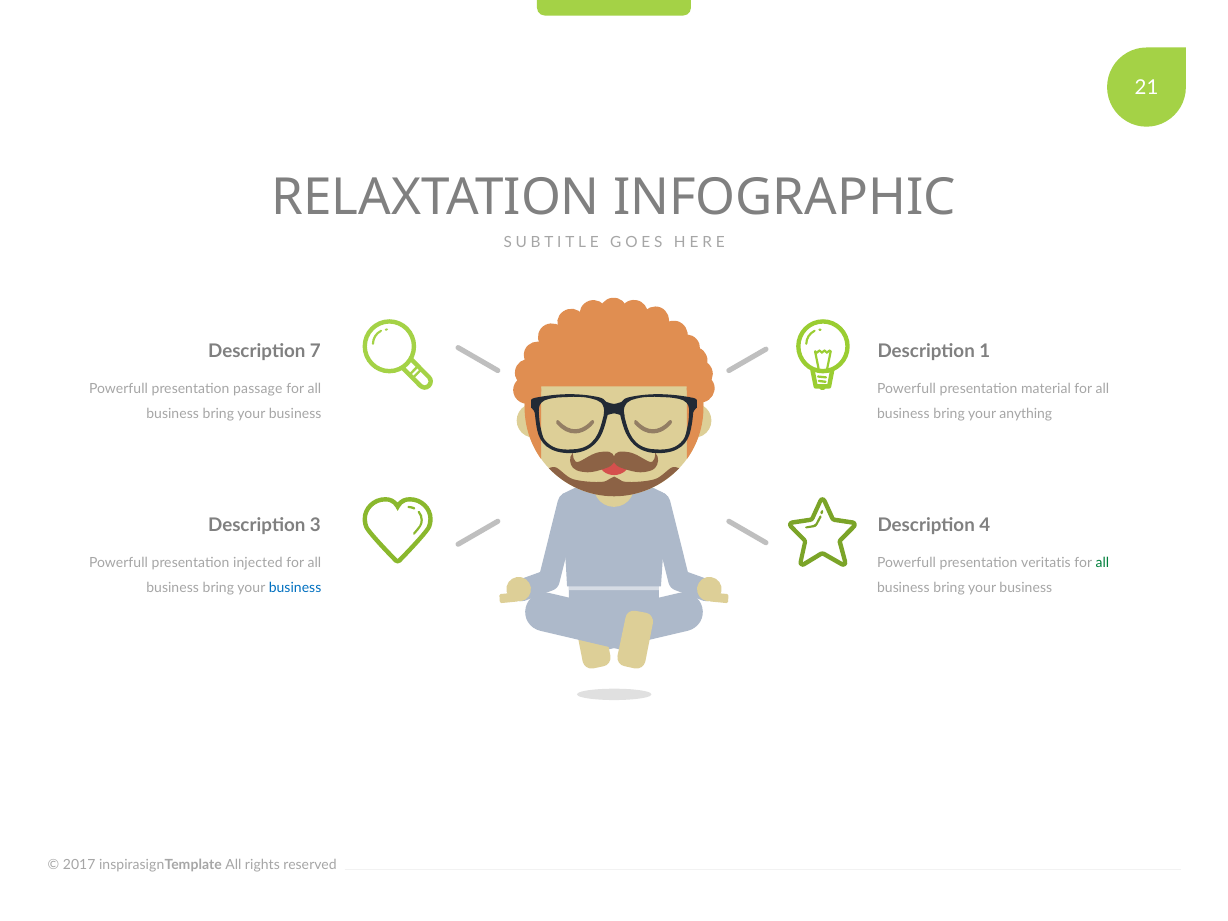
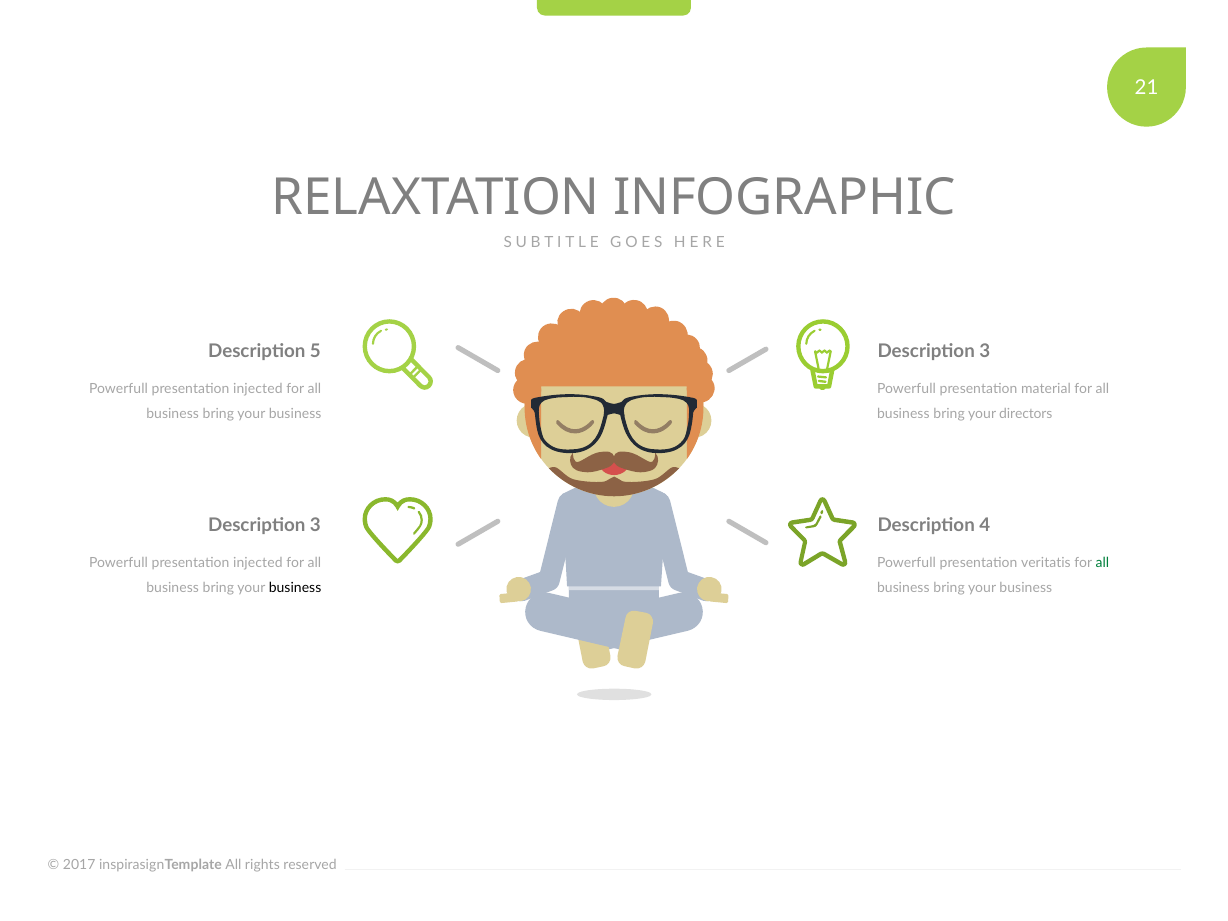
7: 7 -> 5
1 at (985, 351): 1 -> 3
passage at (258, 389): passage -> injected
anything: anything -> directors
business at (295, 588) colour: blue -> black
